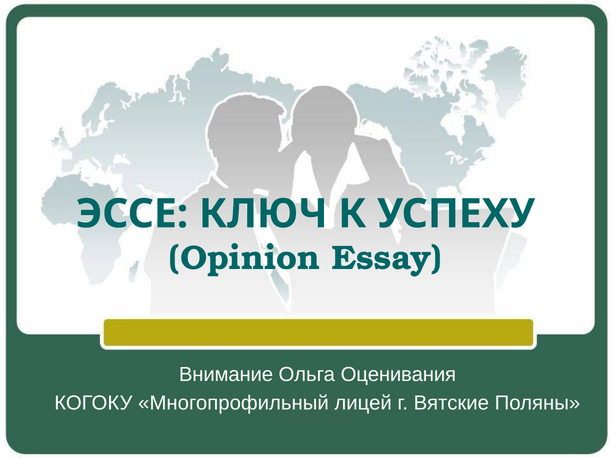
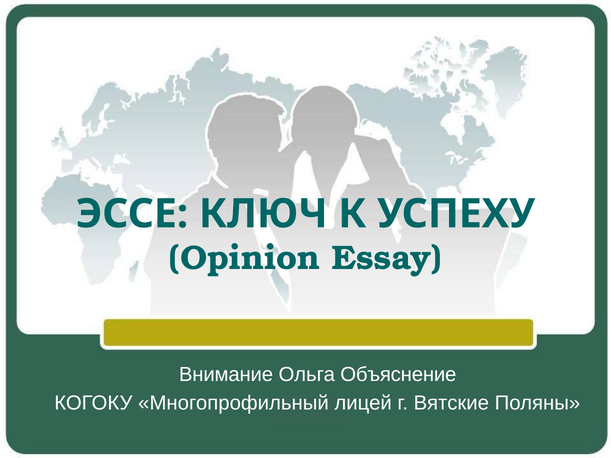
Оценивания: Оценивания -> Объяснение
